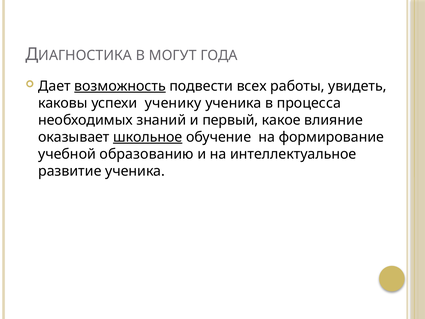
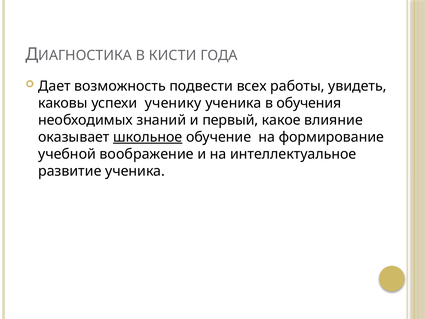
МОГУТ: МОГУТ -> КИСТИ
возможность underline: present -> none
процесса: процесса -> обучения
образованию: образованию -> воображение
